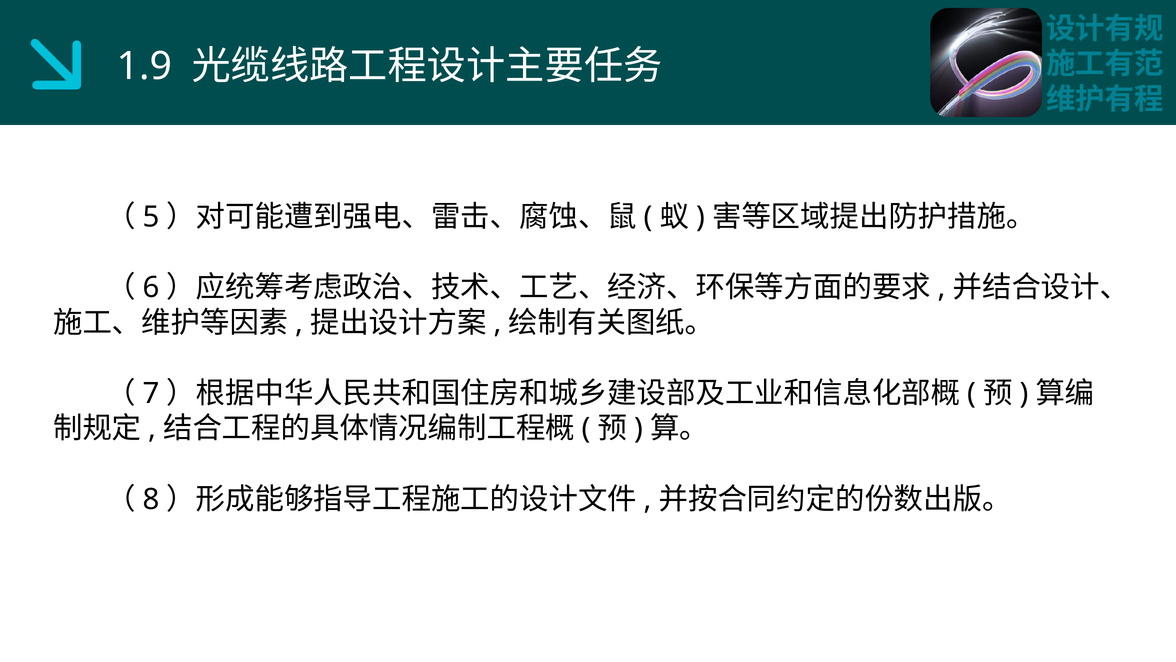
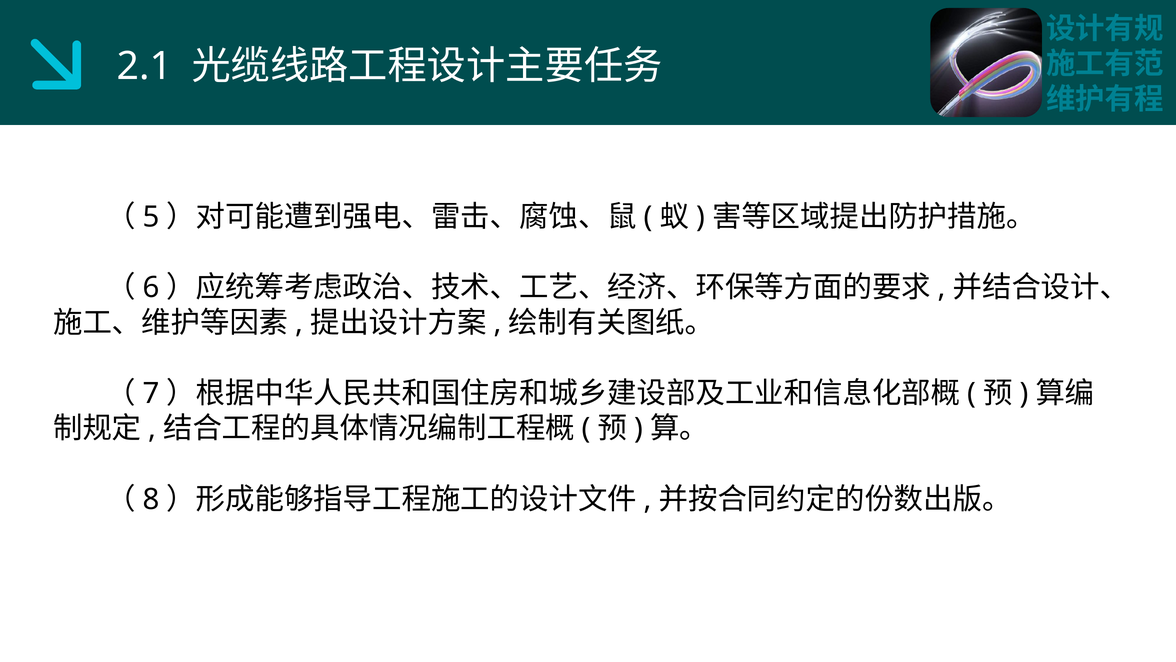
1.9: 1.9 -> 2.1
